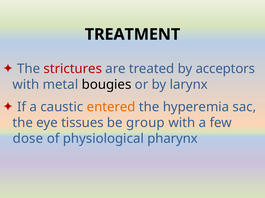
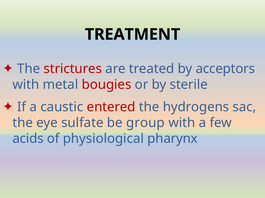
bougies colour: black -> red
larynx: larynx -> sterile
entered colour: orange -> red
hyperemia: hyperemia -> hydrogens
tissues: tissues -> sulfate
dose: dose -> acids
